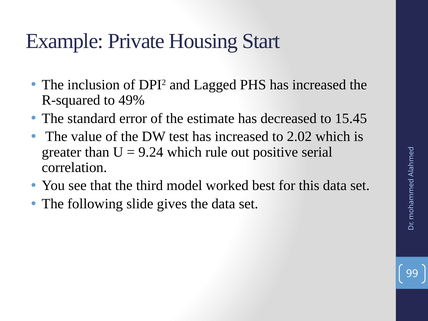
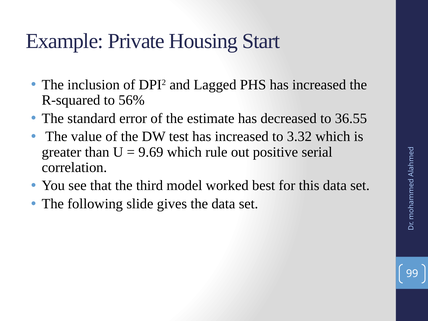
49%: 49% -> 56%
15.45: 15.45 -> 36.55
2.02: 2.02 -> 3.32
9.24: 9.24 -> 9.69
